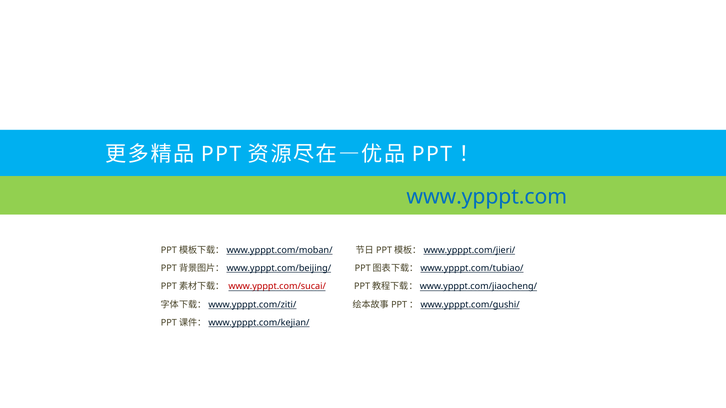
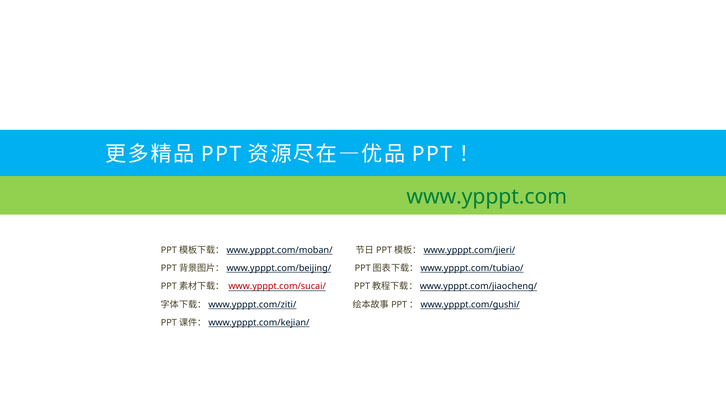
www.ypppt.com colour: blue -> green
